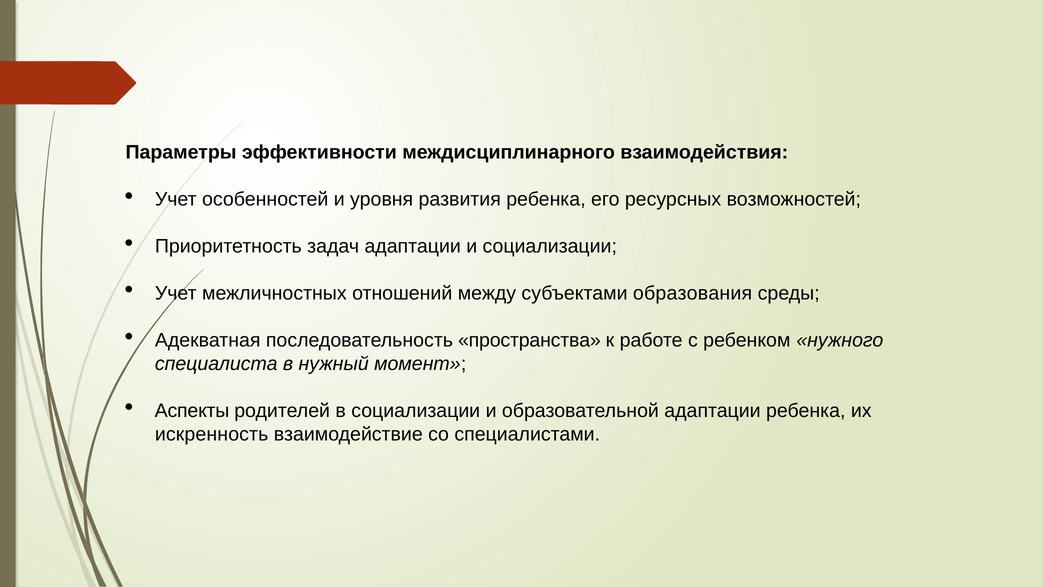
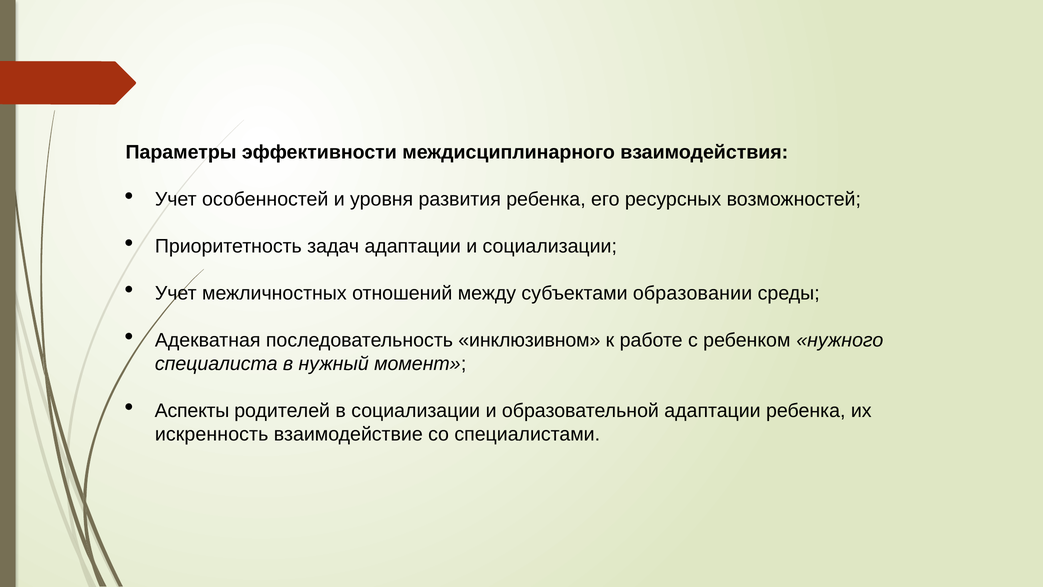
образования: образования -> образовании
пространства: пространства -> инклюзивном
